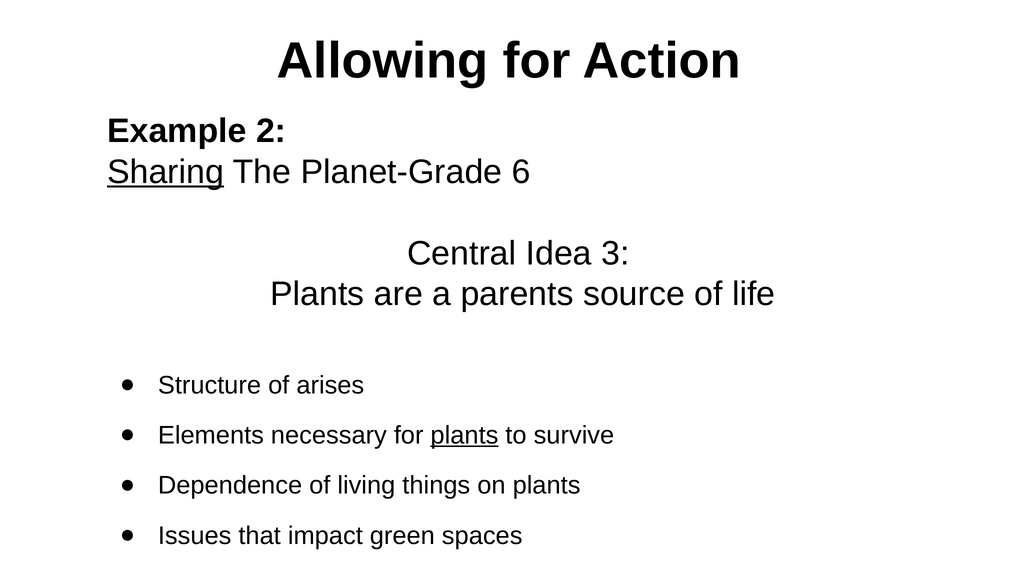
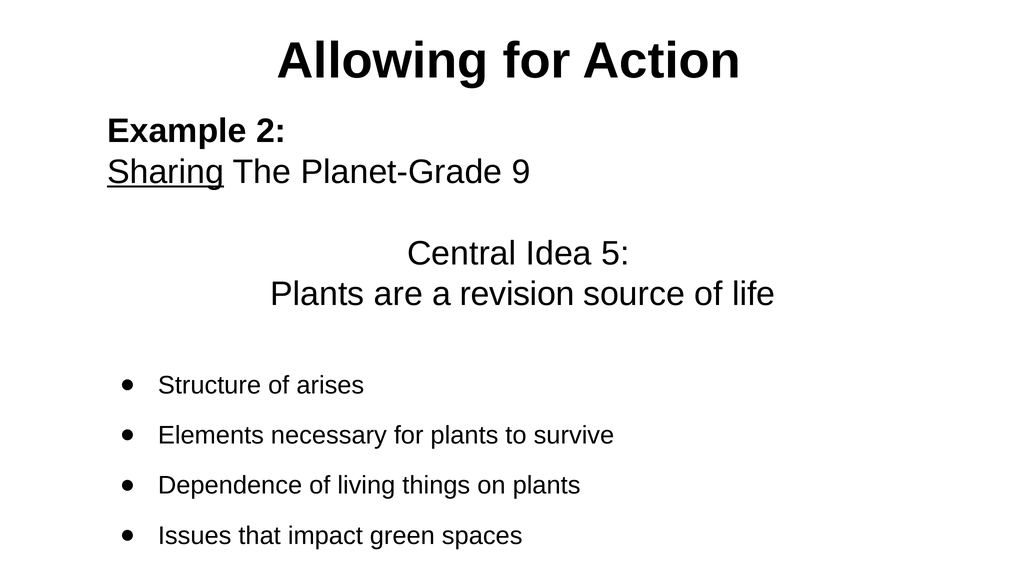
6: 6 -> 9
3: 3 -> 5
parents: parents -> revision
plants at (464, 435) underline: present -> none
